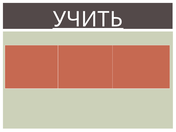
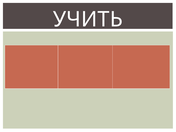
УЧИТЬ underline: present -> none
